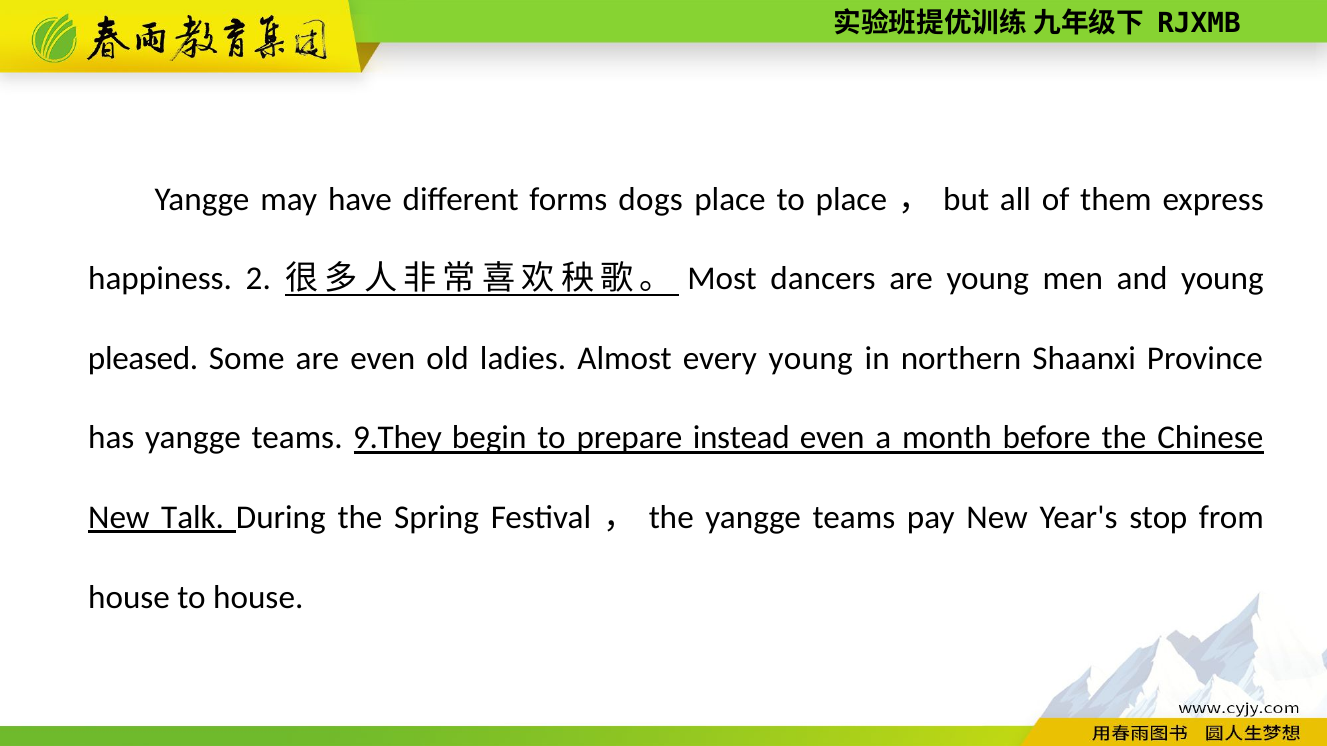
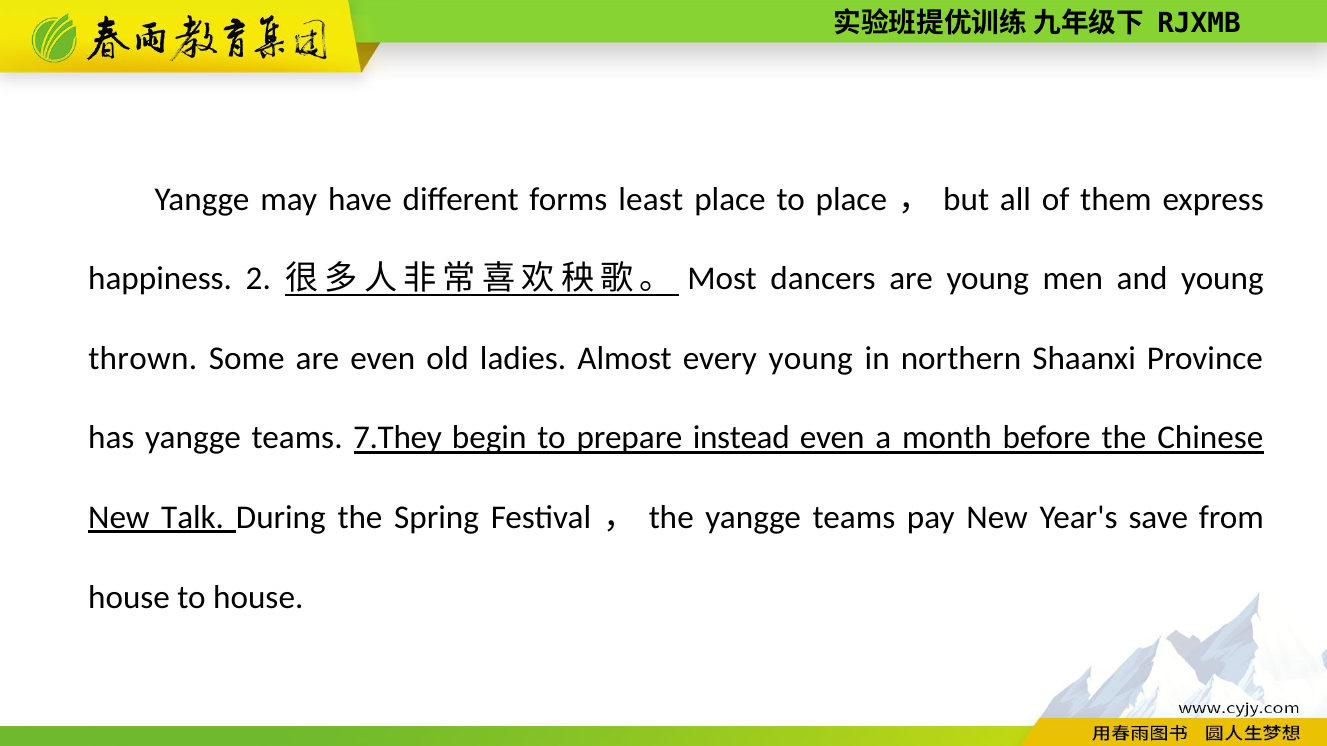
dogs: dogs -> least
pleased: pleased -> thrown
9.They: 9.They -> 7.They
stop: stop -> save
